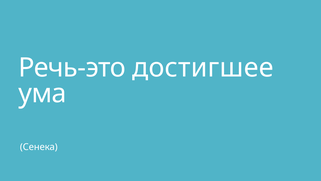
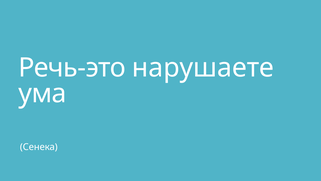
достигшее: достигшее -> нарушаете
